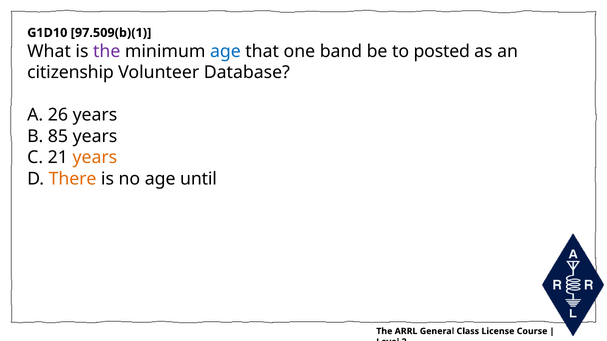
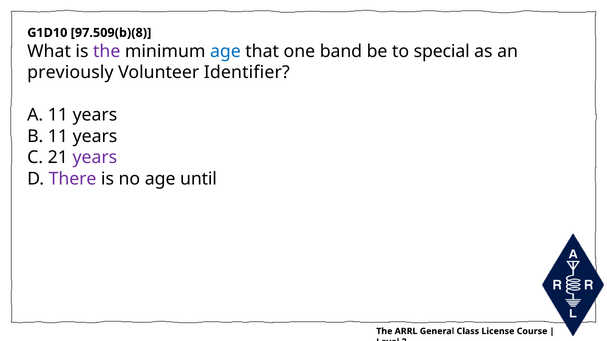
97.509(b)(1: 97.509(b)(1 -> 97.509(b)(8
posted: posted -> special
citizenship: citizenship -> previously
Database: Database -> Identifier
A 26: 26 -> 11
B 85: 85 -> 11
years at (95, 158) colour: orange -> purple
There colour: orange -> purple
